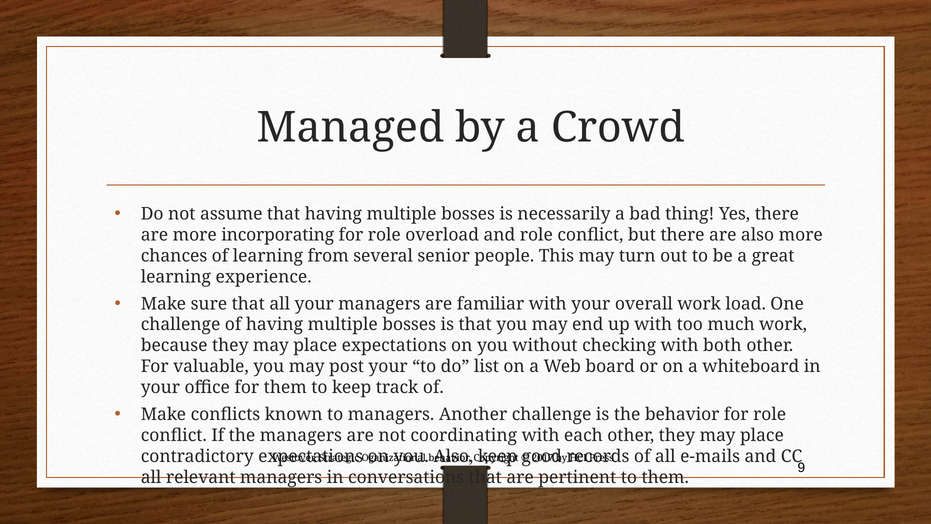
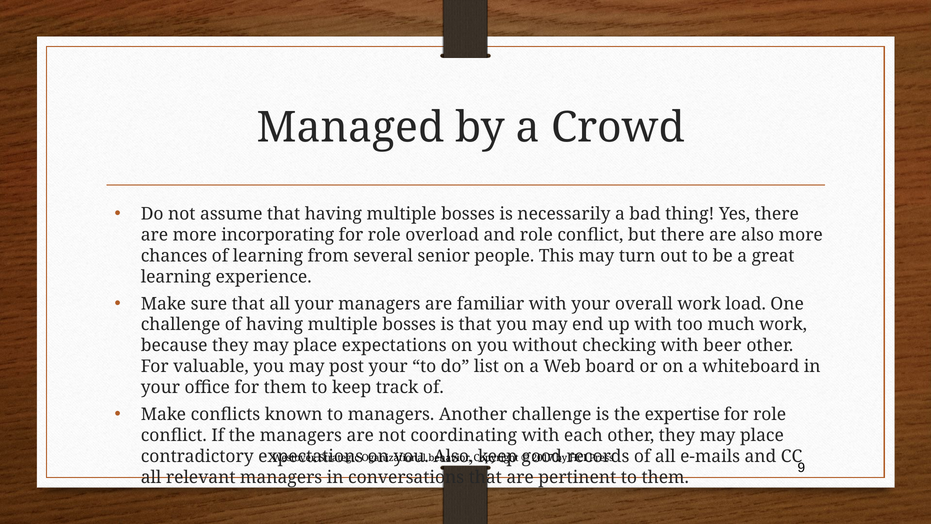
both: both -> beer
the behavior: behavior -> expertise
